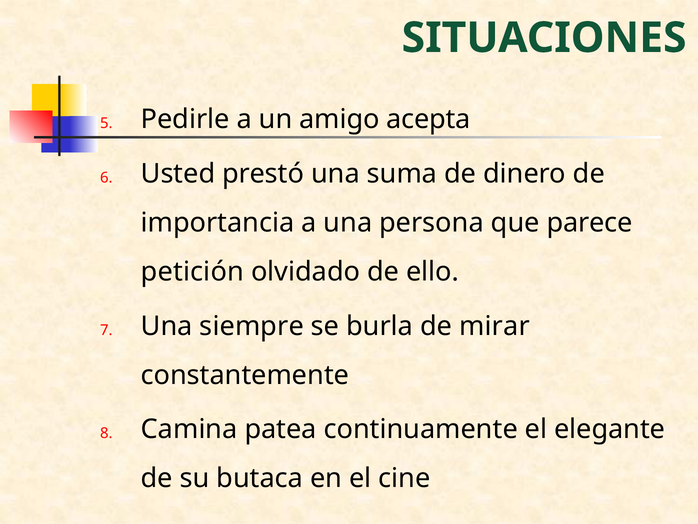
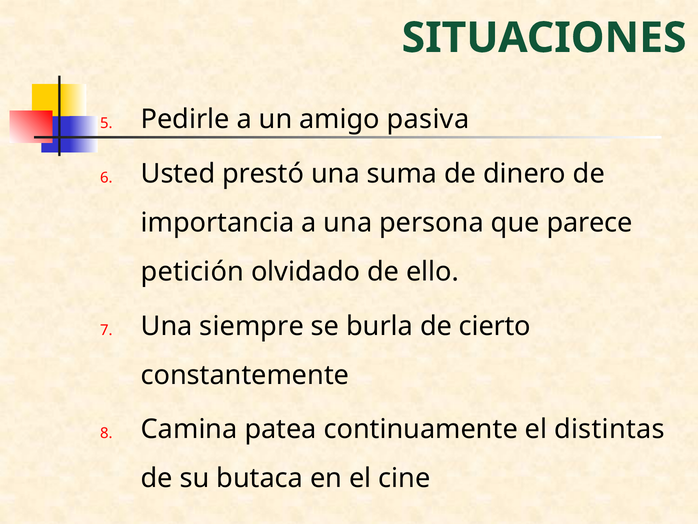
acepta: acepta -> pasiva
mirar: mirar -> cierto
elegante: elegante -> distintas
